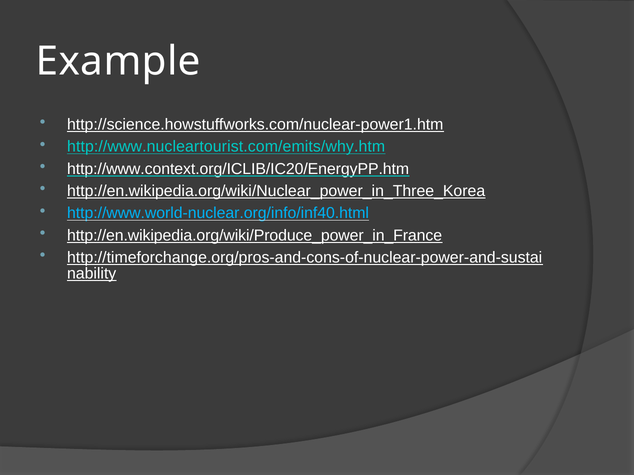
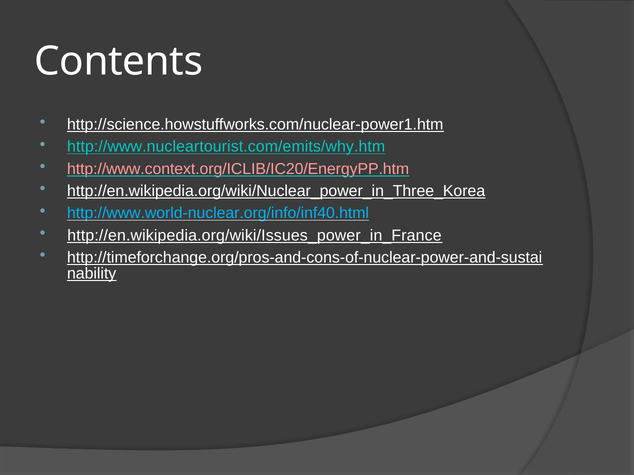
Example: Example -> Contents
http://www.context.org/ICLIB/IC20/EnergyPP.htm colour: white -> pink
http://en.wikipedia.org/wiki/Produce_power_in_France: http://en.wikipedia.org/wiki/Produce_power_in_France -> http://en.wikipedia.org/wiki/Issues_power_in_France
